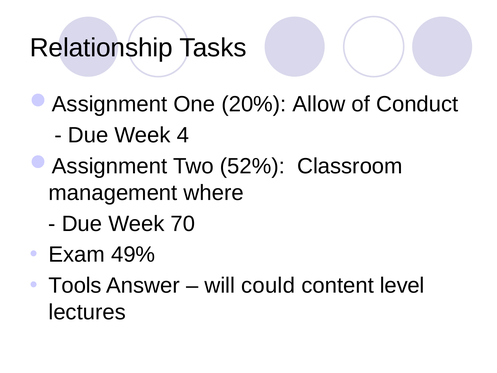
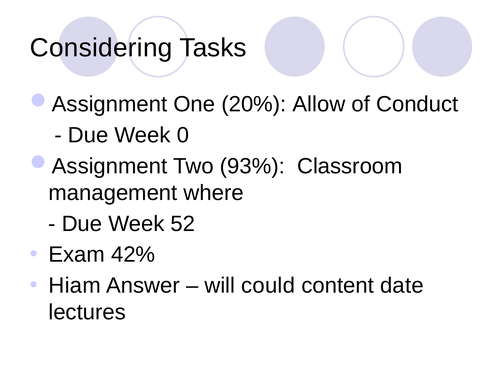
Relationship: Relationship -> Considering
4: 4 -> 0
52%: 52% -> 93%
70: 70 -> 52
49%: 49% -> 42%
Tools: Tools -> Hiam
level: level -> date
